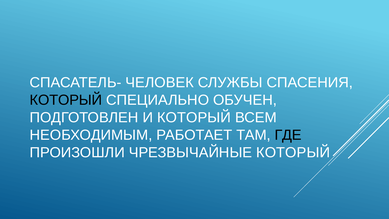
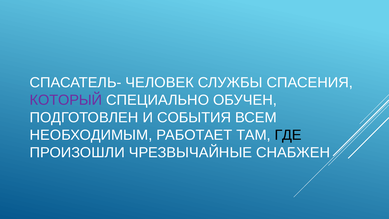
КОТОРЫЙ at (66, 100) colour: black -> purple
И КОТОРЫЙ: КОТОРЫЙ -> СОБЫТИЯ
ЧРЕЗВЫЧАЙНЫЕ КОТОРЫЙ: КОТОРЫЙ -> СНАБЖЕН
